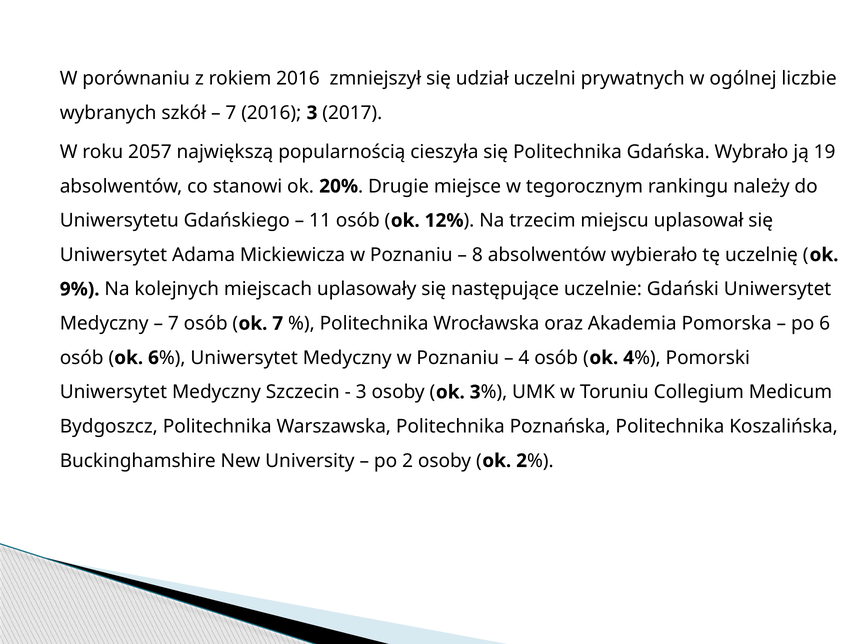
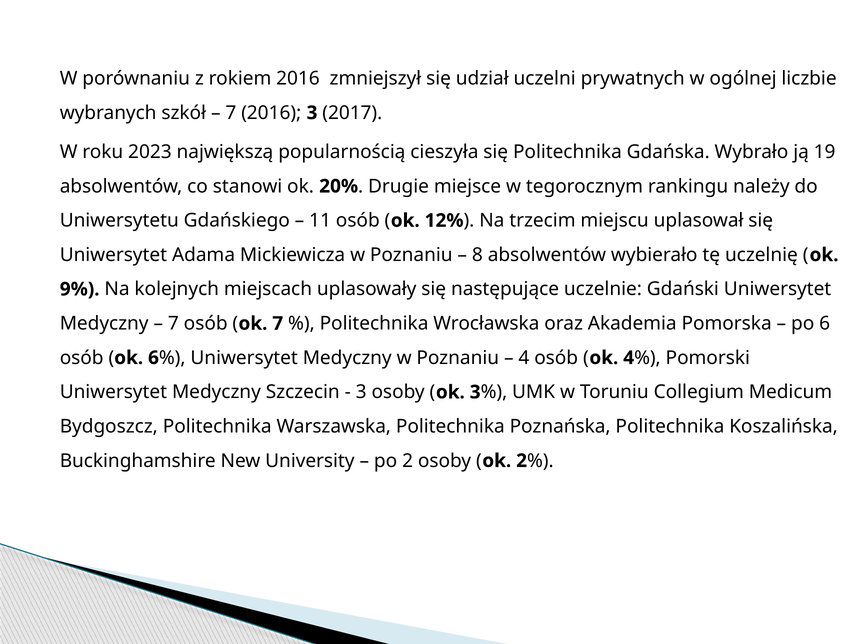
2057: 2057 -> 2023
